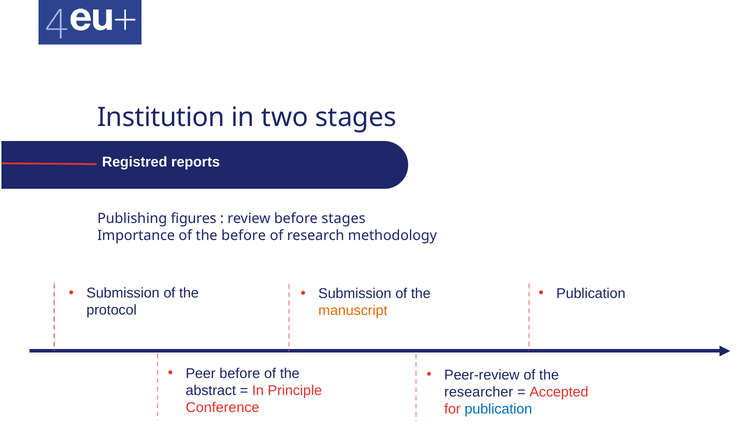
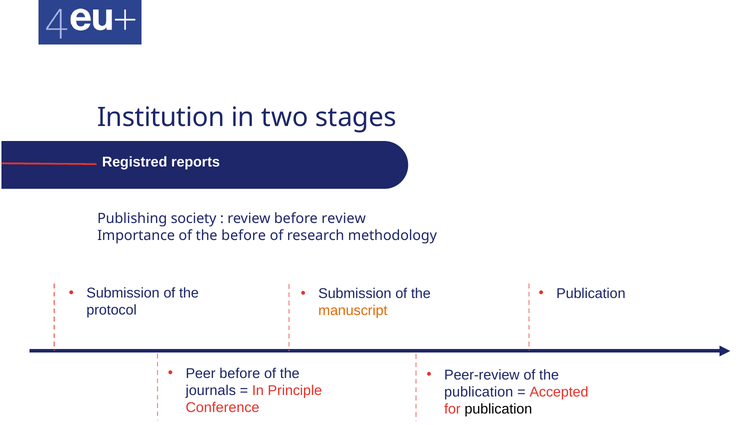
figures: figures -> society
before stages: stages -> review
abstract: abstract -> journals
researcher at (479, 392): researcher -> publication
publication at (498, 409) colour: blue -> black
